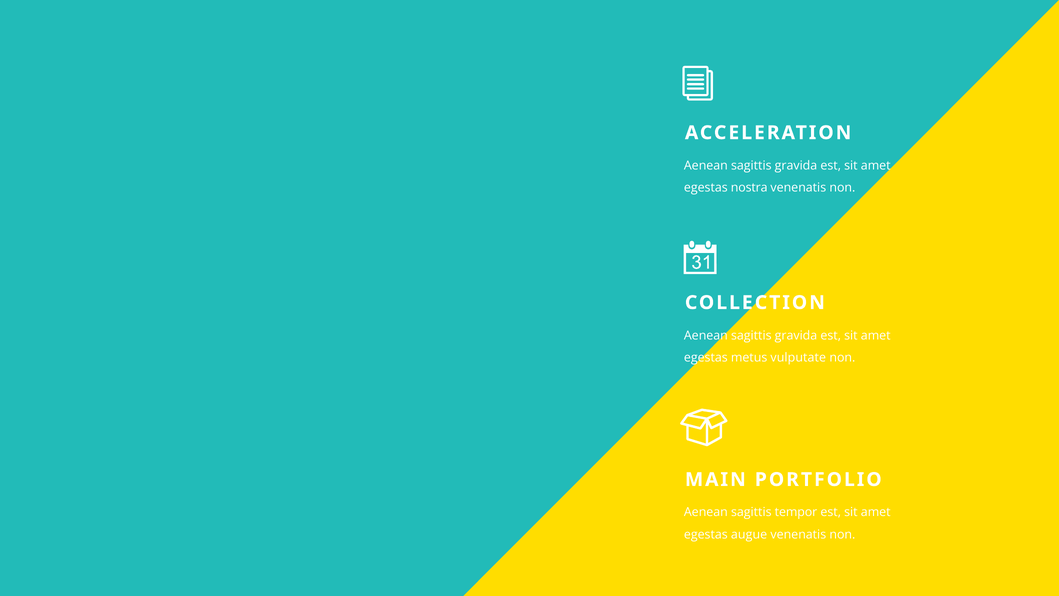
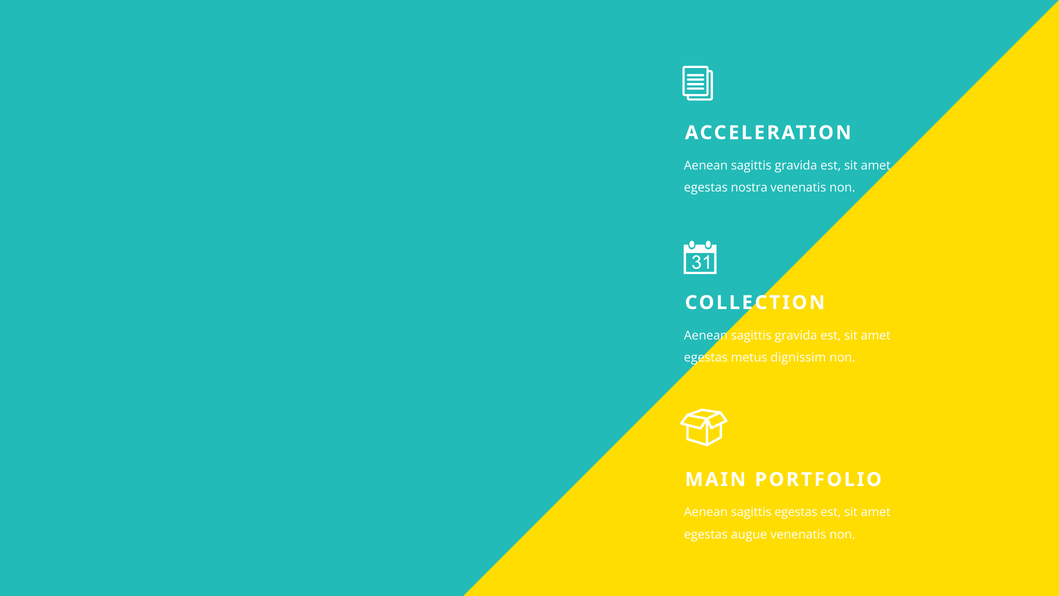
vulputate: vulputate -> dignissim
sagittis tempor: tempor -> egestas
